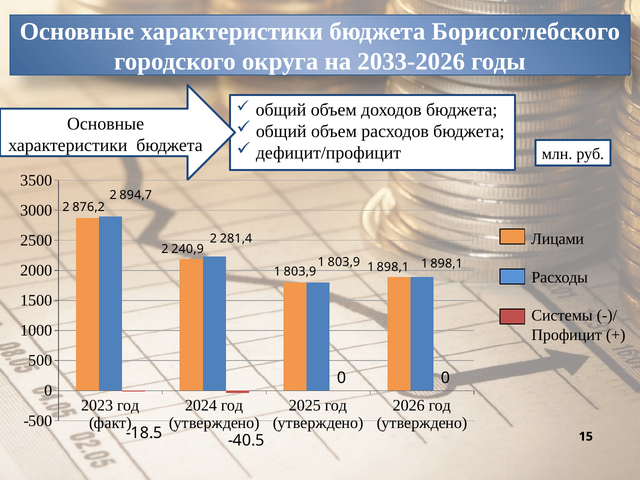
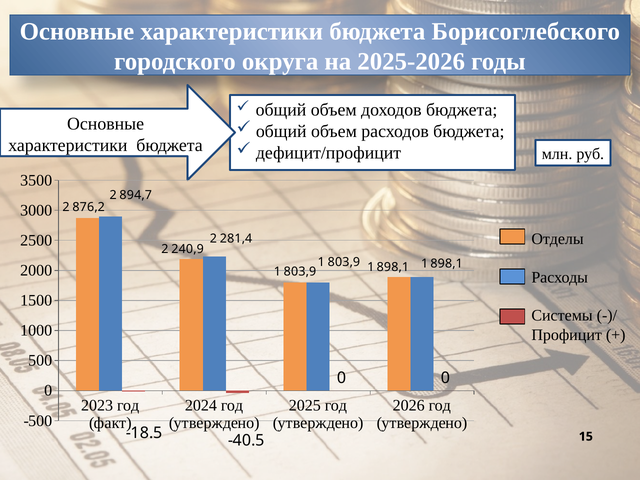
2033-2026: 2033-2026 -> 2025-2026
Лицами: Лицами -> Отделы
